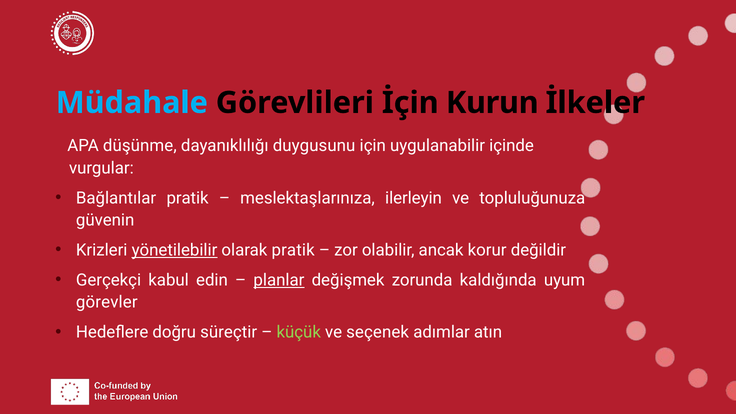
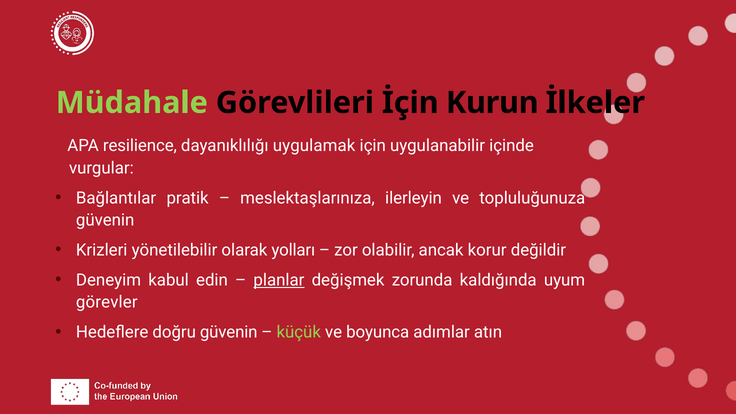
Müdahale colour: light blue -> light green
düşünme: düşünme -> resilience
duygusunu: duygusunu -> uygulamak
yönetilebilir underline: present -> none
olarak pratik: pratik -> yolları
Gerçekçi: Gerçekçi -> Deneyim
doğru süreçtir: süreçtir -> güvenin
seçenek: seçenek -> boyunca
